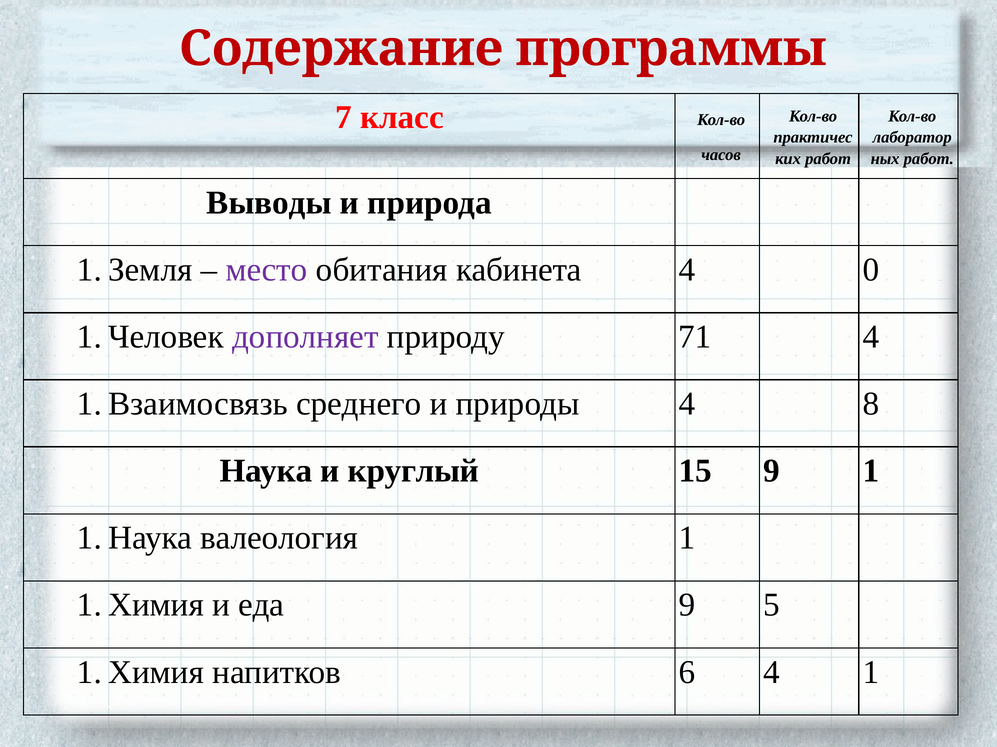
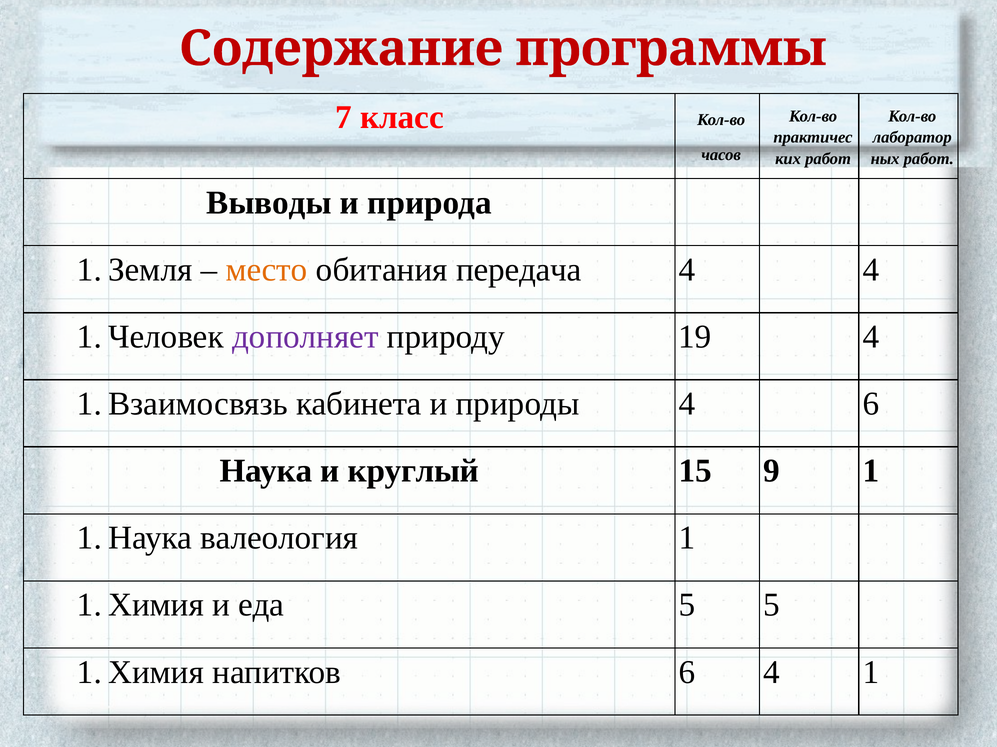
место colour: purple -> orange
кабинета: кабинета -> передача
4 0: 0 -> 4
71: 71 -> 19
среднего: среднего -> кабинета
4 8: 8 -> 6
еда 9: 9 -> 5
